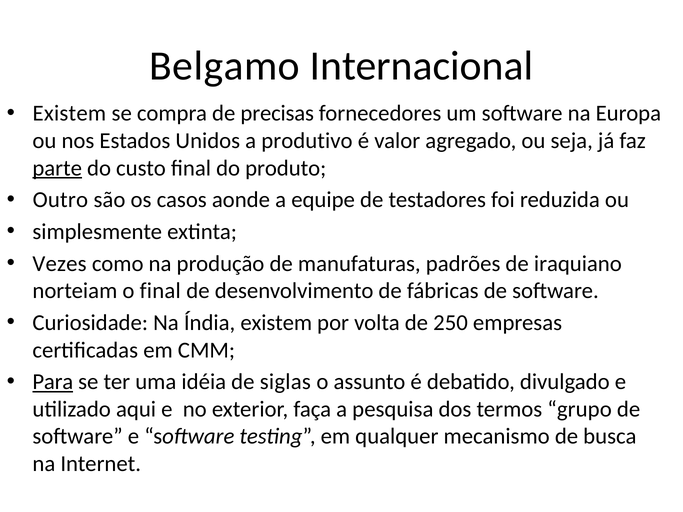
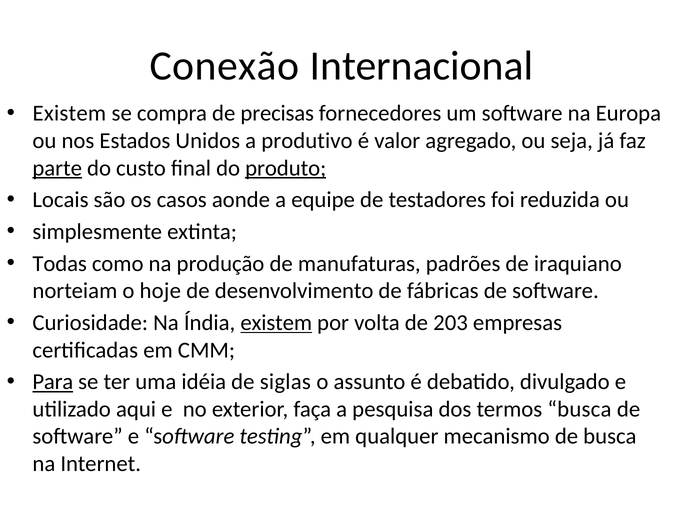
Belgamo: Belgamo -> Conexão
produto underline: none -> present
Outro: Outro -> Locais
Vezes: Vezes -> Todas
o final: final -> hoje
existem at (276, 323) underline: none -> present
250: 250 -> 203
termos grupo: grupo -> busca
